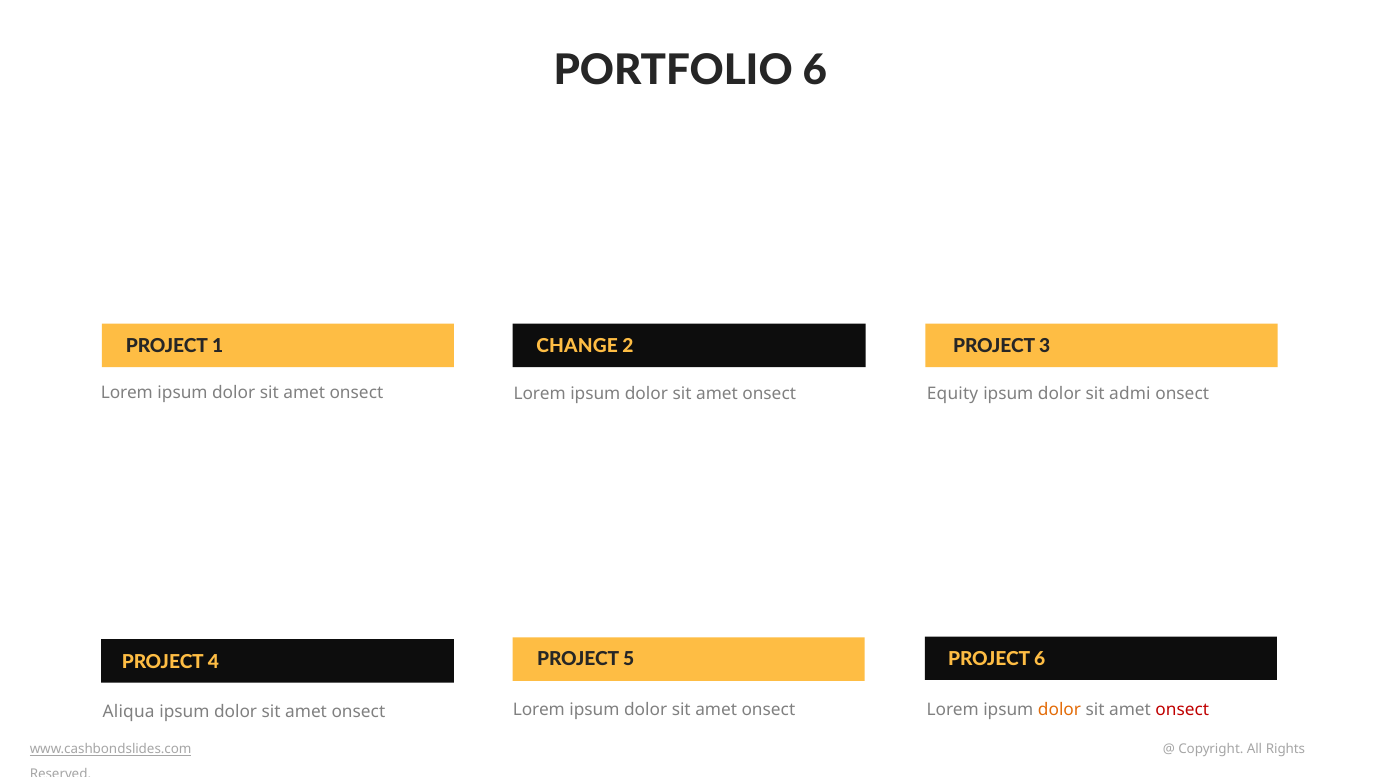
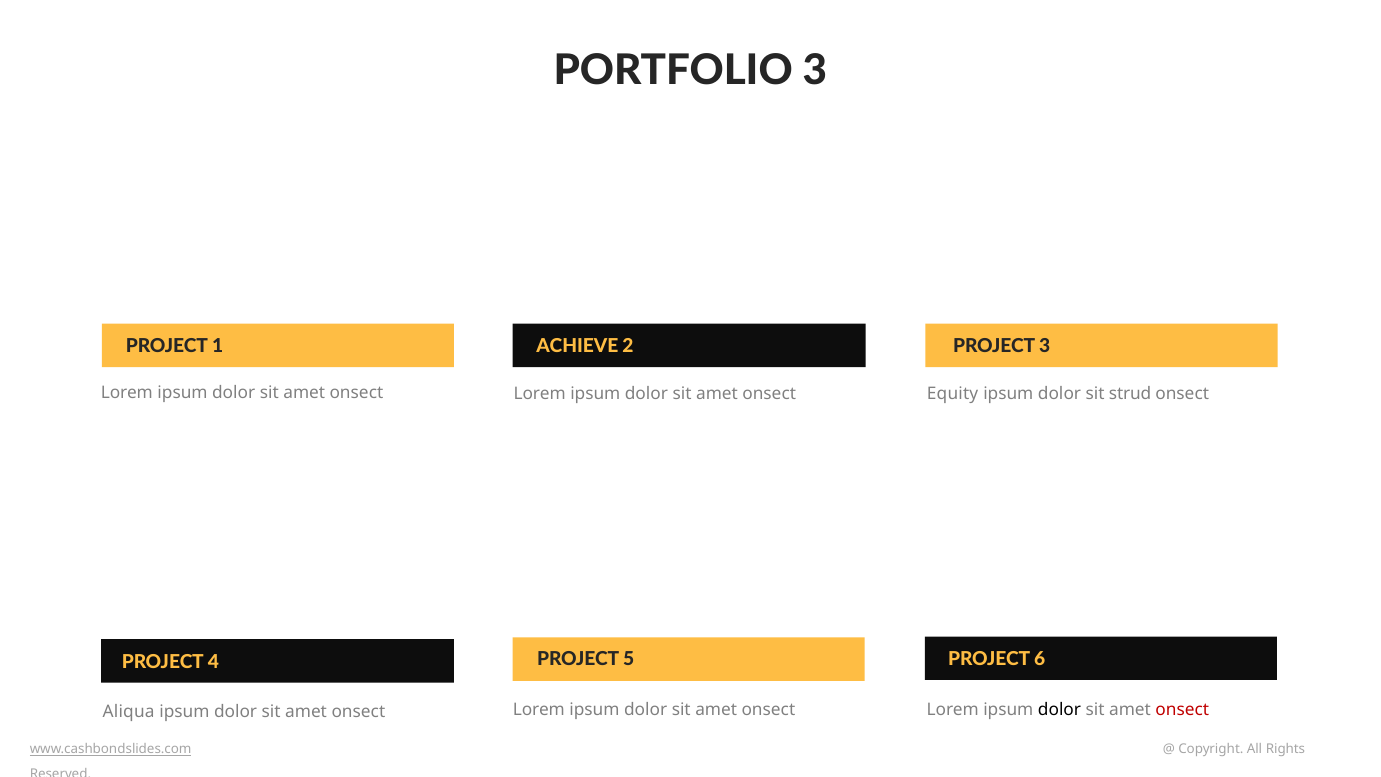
PORTFOLIO 6: 6 -> 3
CHANGE: CHANGE -> ACHIEVE
admi: admi -> strud
dolor at (1059, 709) colour: orange -> black
